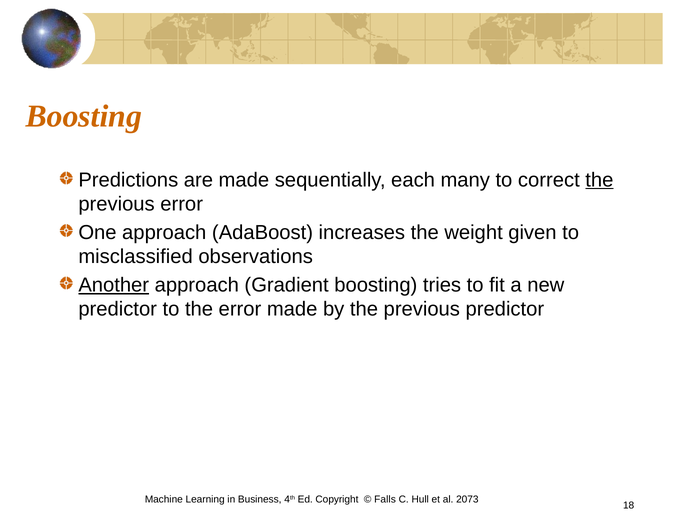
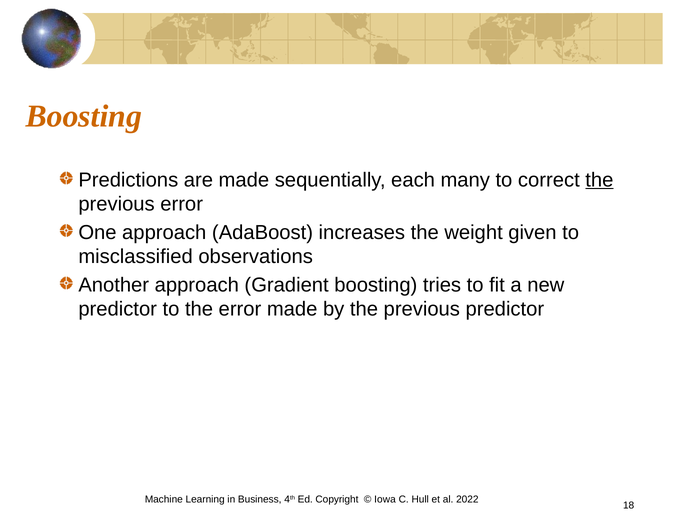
Another underline: present -> none
Falls: Falls -> Iowa
2073: 2073 -> 2022
